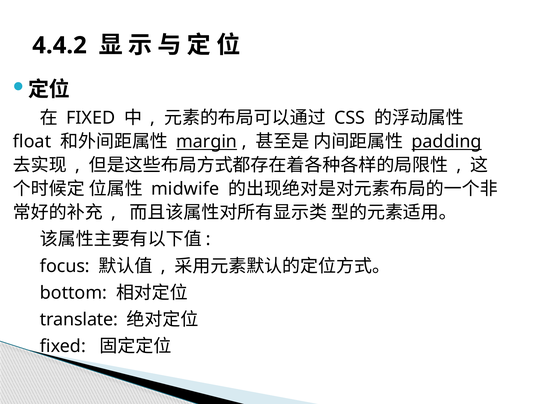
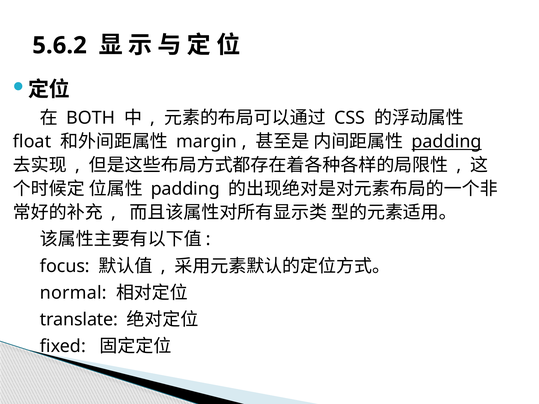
4.4.2: 4.4.2 -> 5.6.2
FIXED at (91, 118): FIXED -> BOTH
margin underline: present -> none
midwife at (185, 189): midwife -> padding
bottom: bottom -> normal
